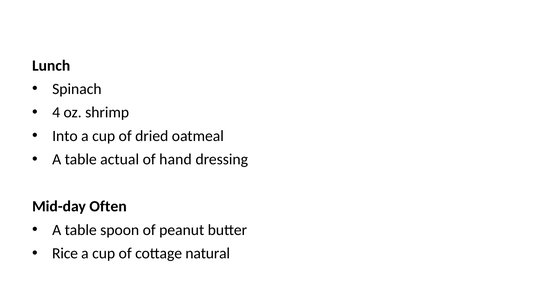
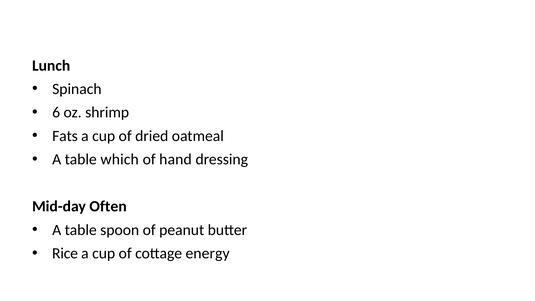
4: 4 -> 6
Into: Into -> Fats
actual: actual -> which
natural: natural -> energy
